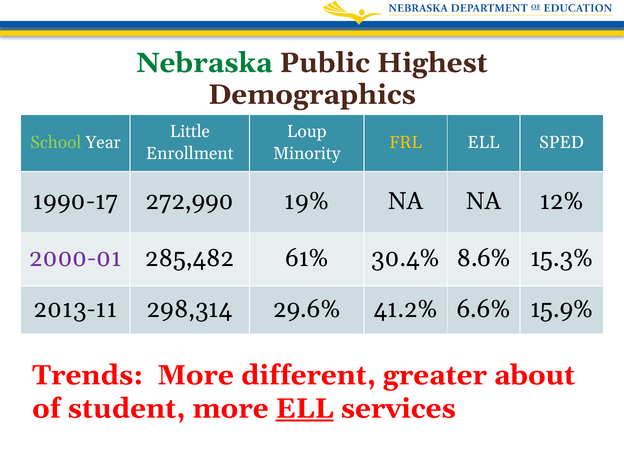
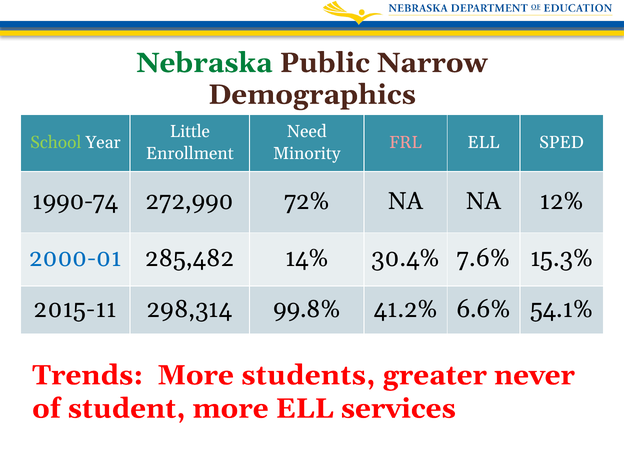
Highest: Highest -> Narrow
Loup: Loup -> Need
FRL colour: yellow -> pink
1990-17: 1990-17 -> 1990-74
19%: 19% -> 72%
2000-01 colour: purple -> blue
61%: 61% -> 14%
8.6%: 8.6% -> 7.6%
2013-11: 2013-11 -> 2015-11
29.6%: 29.6% -> 99.8%
15.9%: 15.9% -> 54.1%
different: different -> students
about: about -> never
ELL at (305, 409) underline: present -> none
